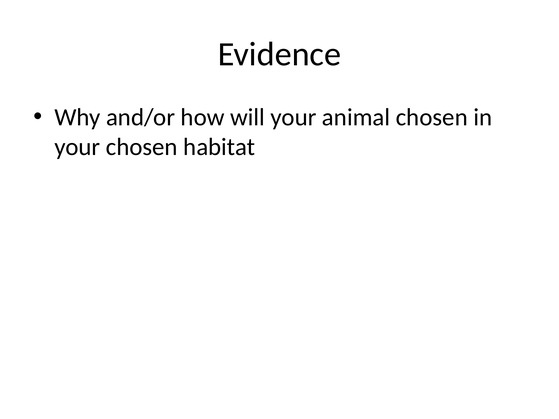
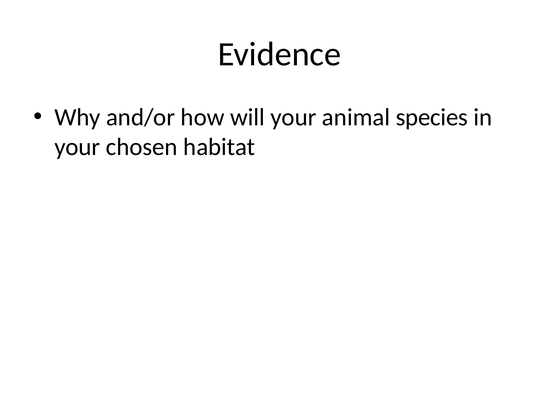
animal chosen: chosen -> species
